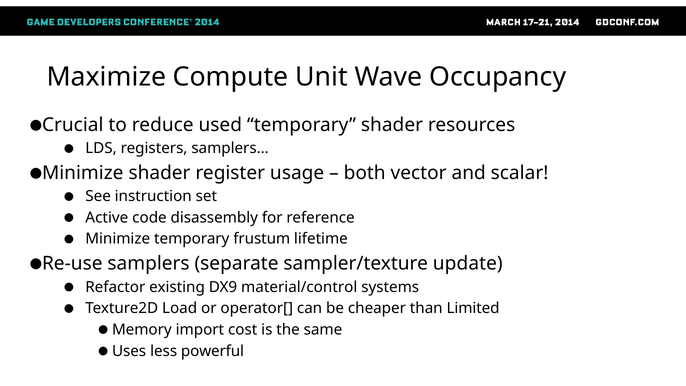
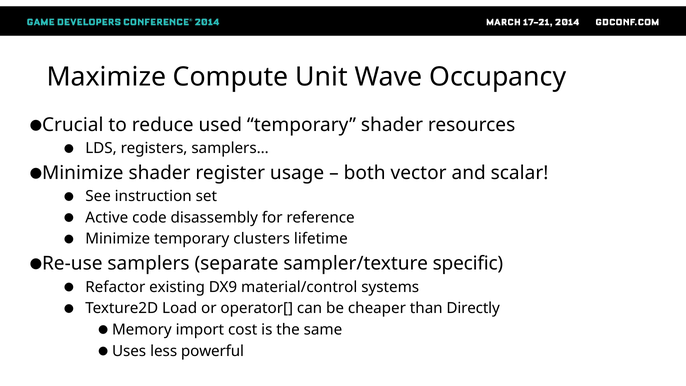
frustum: frustum -> clusters
update: update -> specific
Limited: Limited -> Directly
